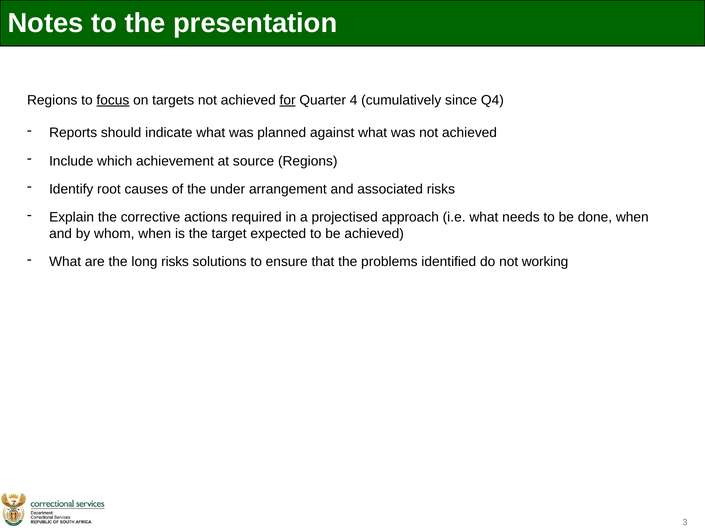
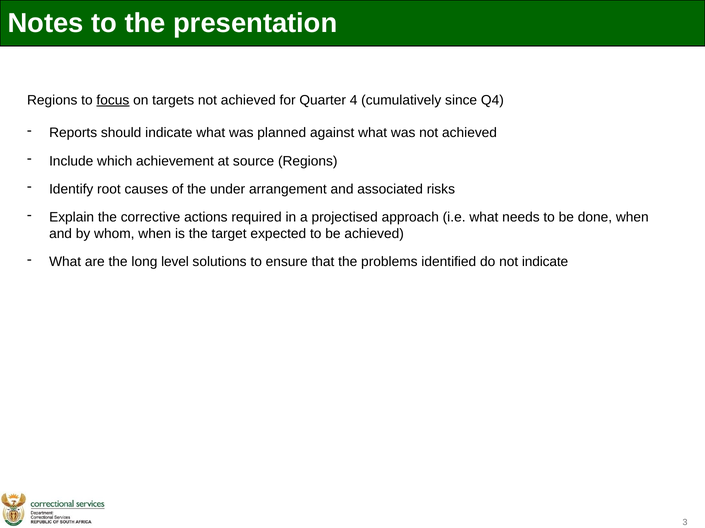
for underline: present -> none
long risks: risks -> level
not working: working -> indicate
